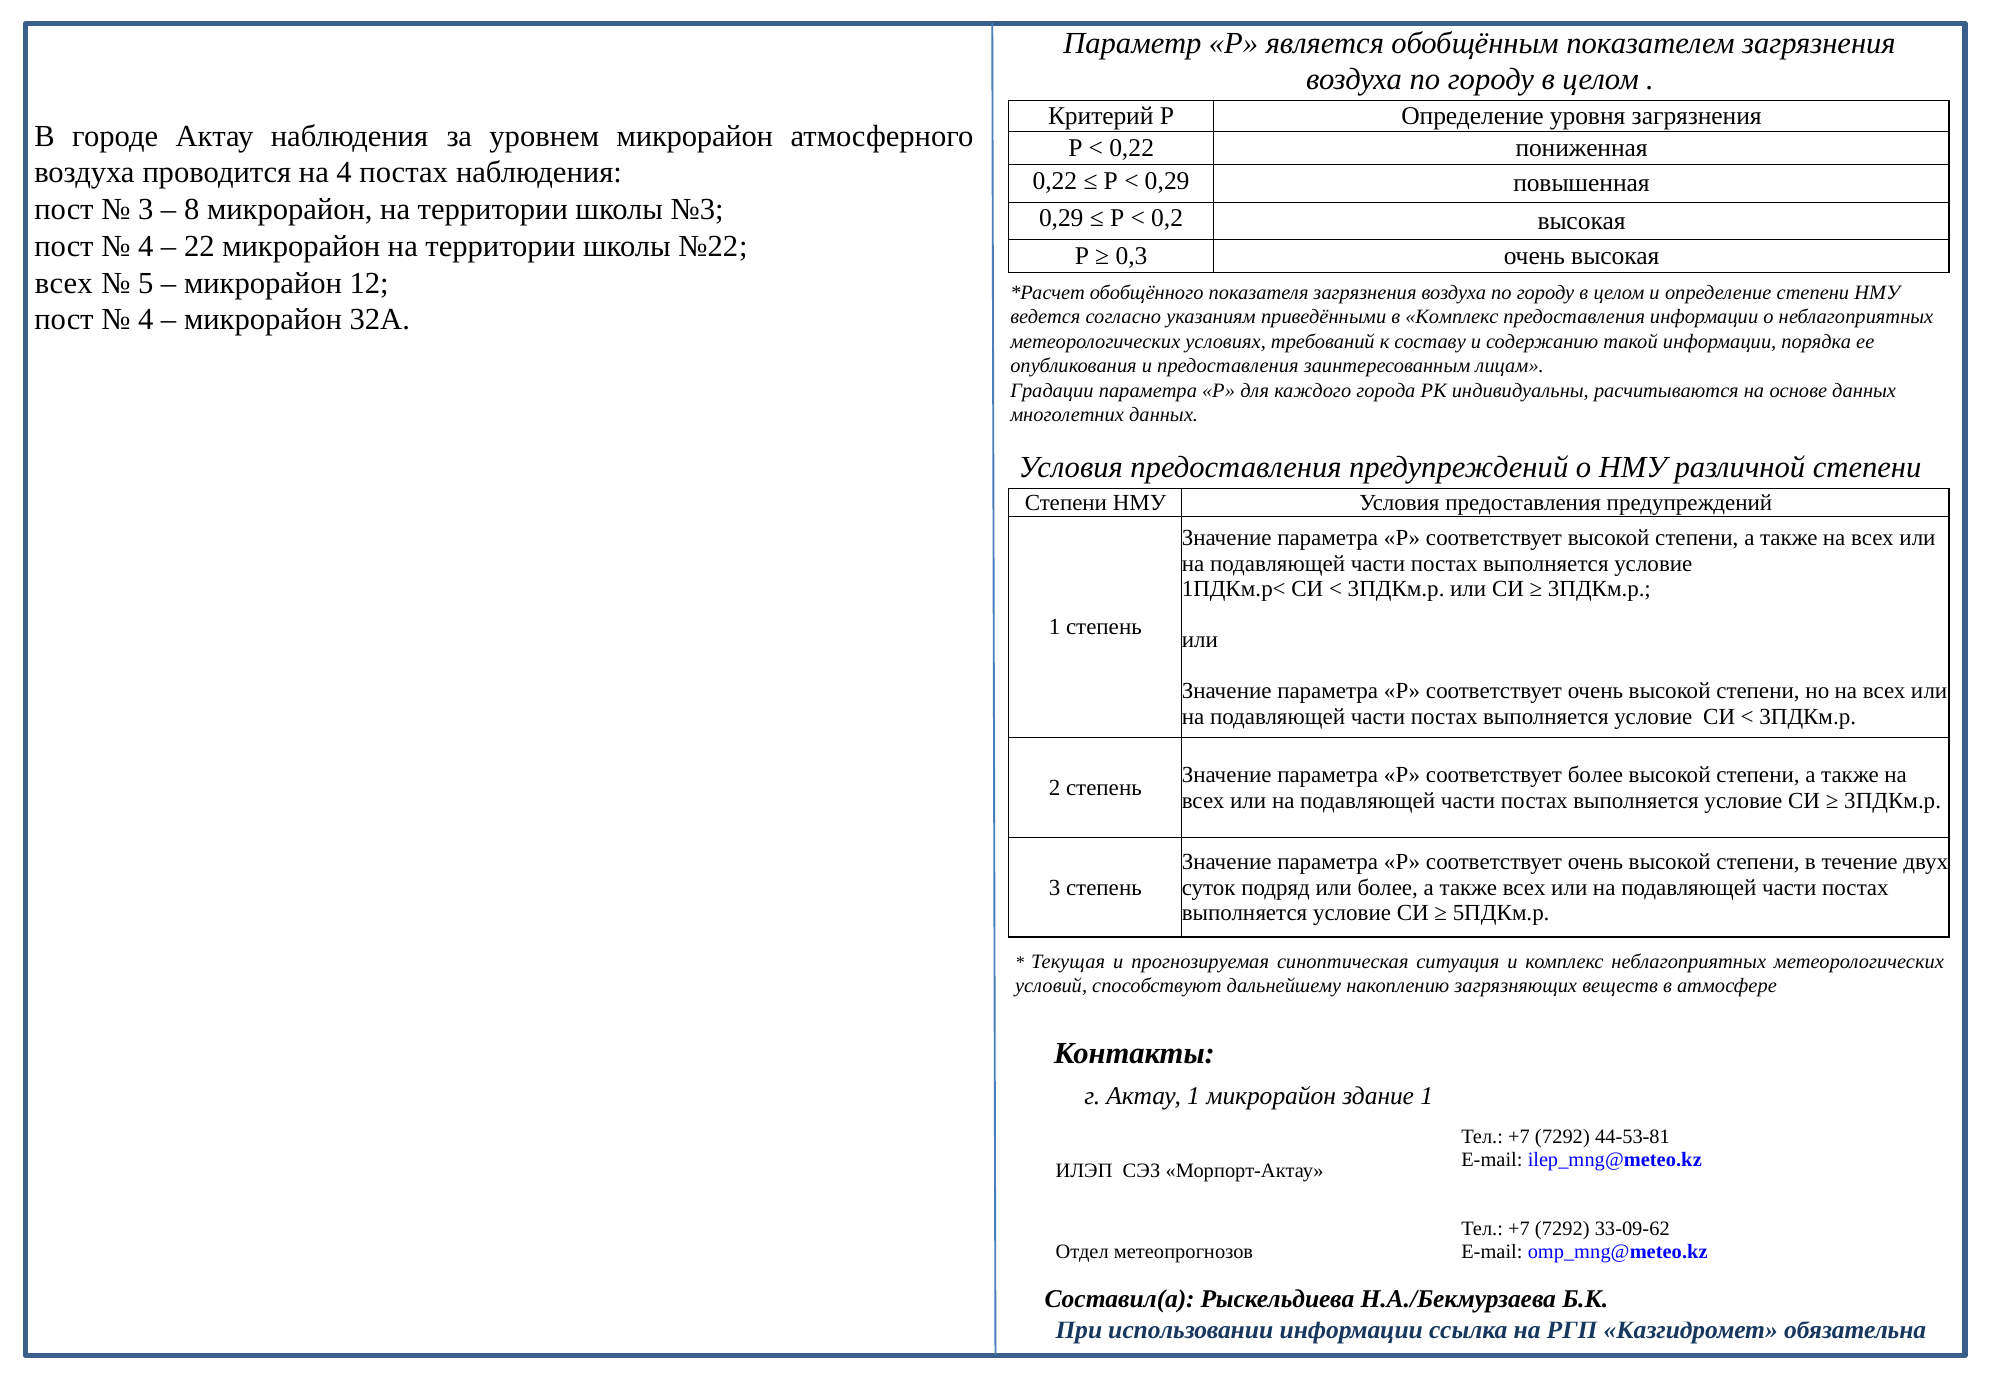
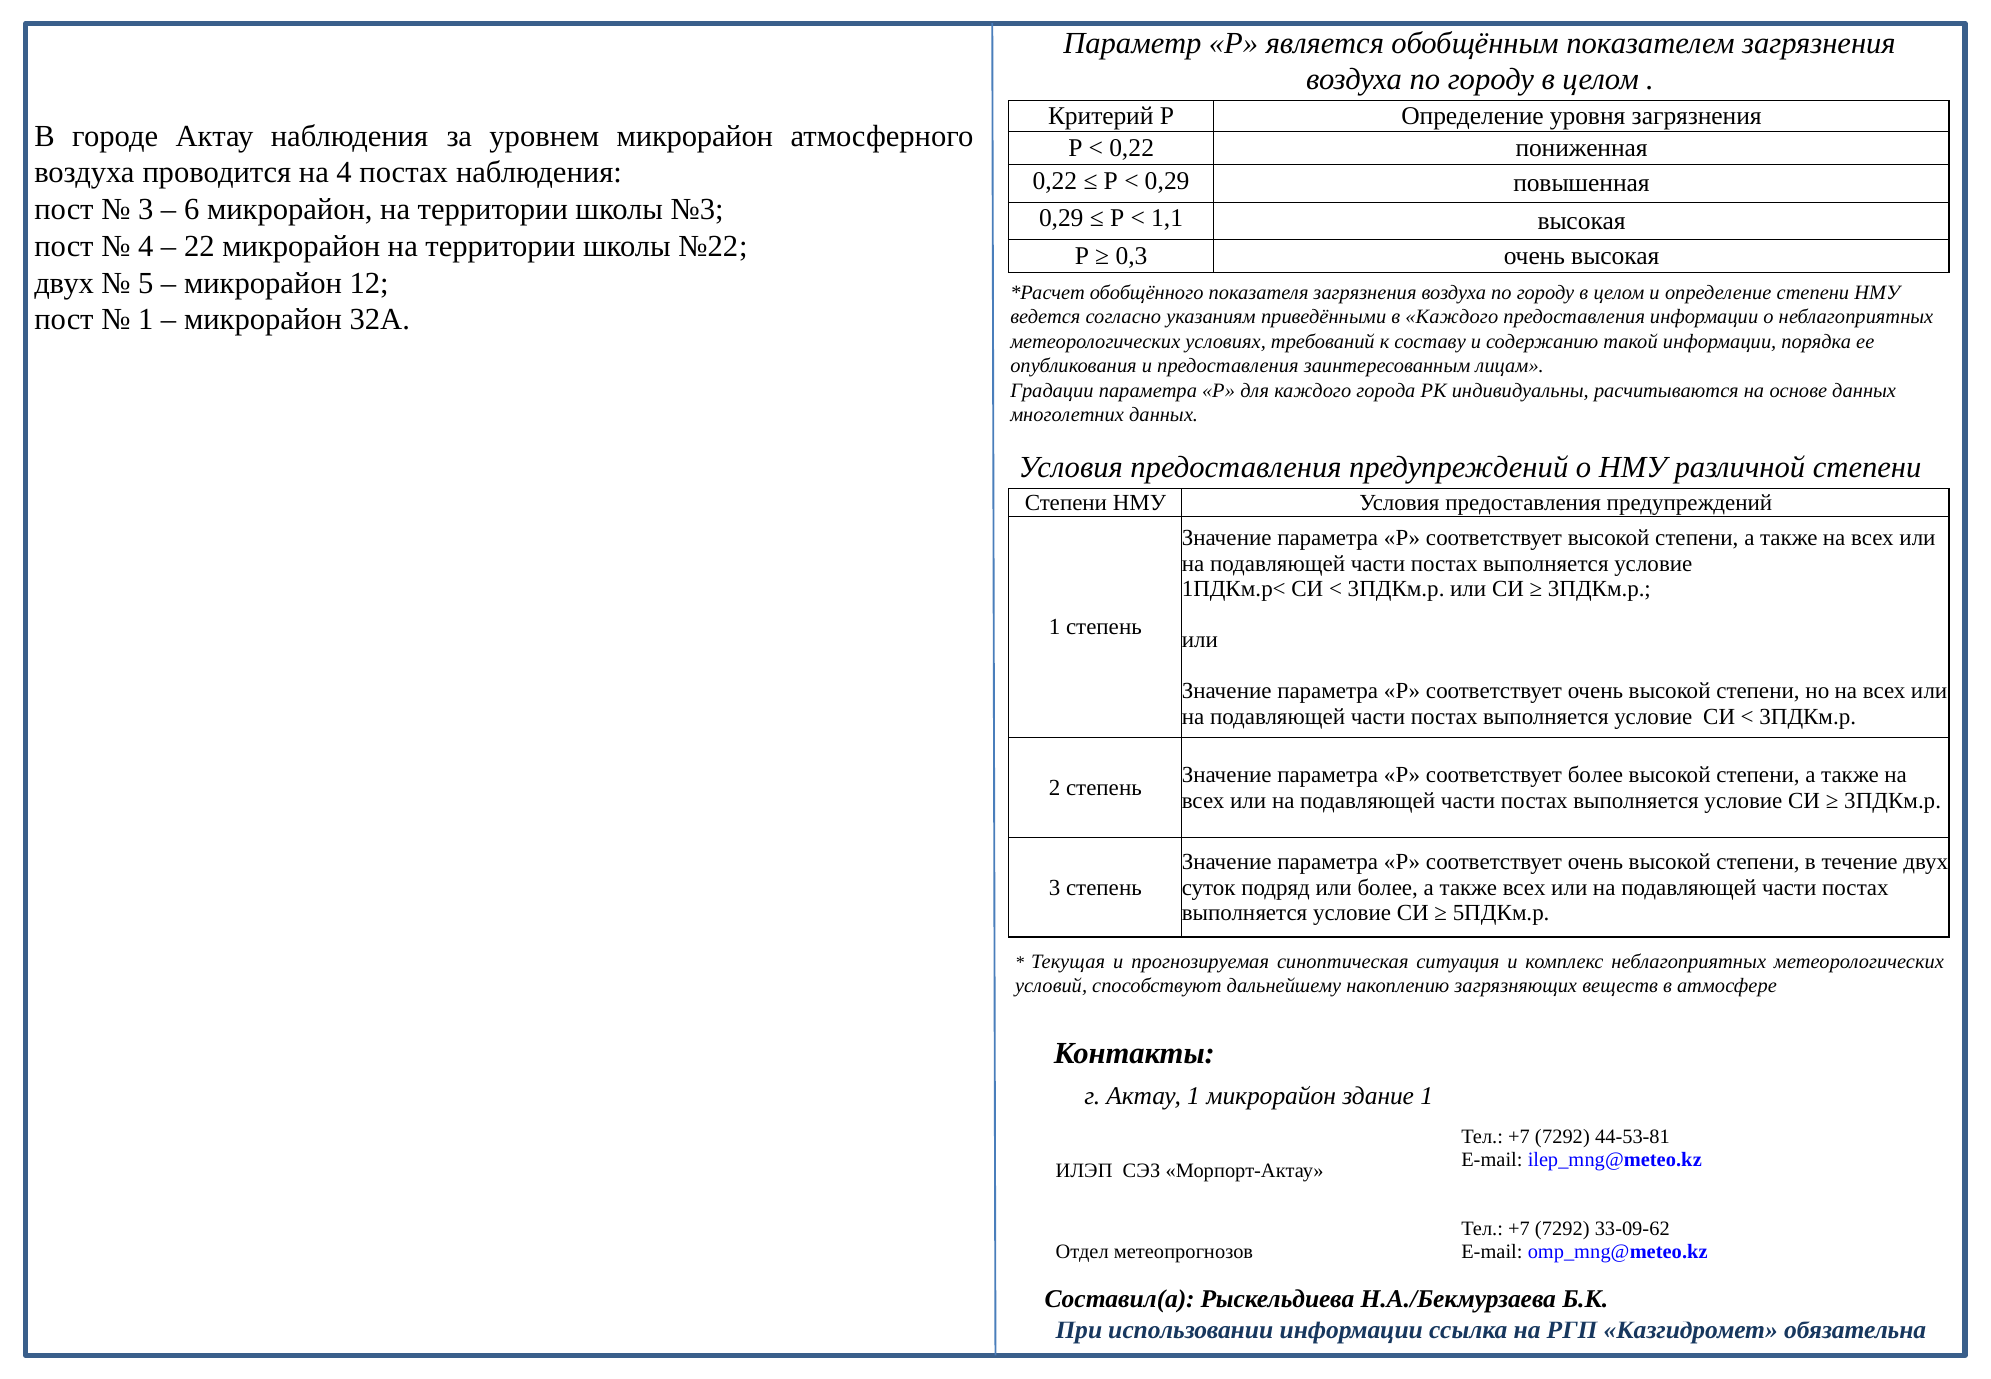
8: 8 -> 6
0,2: 0,2 -> 1,1
всех at (64, 283): всех -> двух
4 at (146, 320): 4 -> 1
в Комплекс: Комплекс -> Каждого
